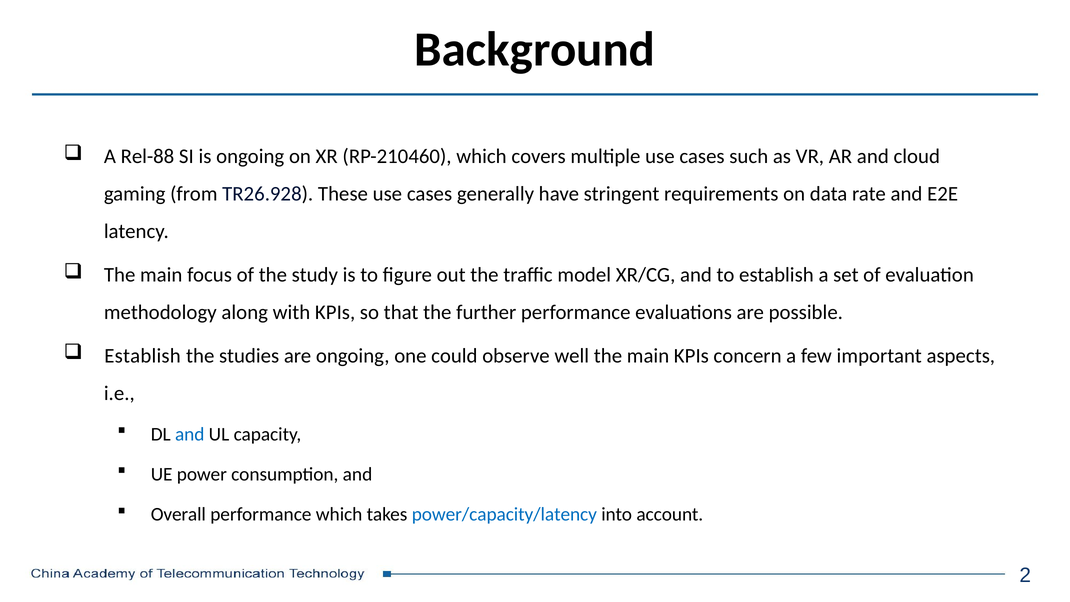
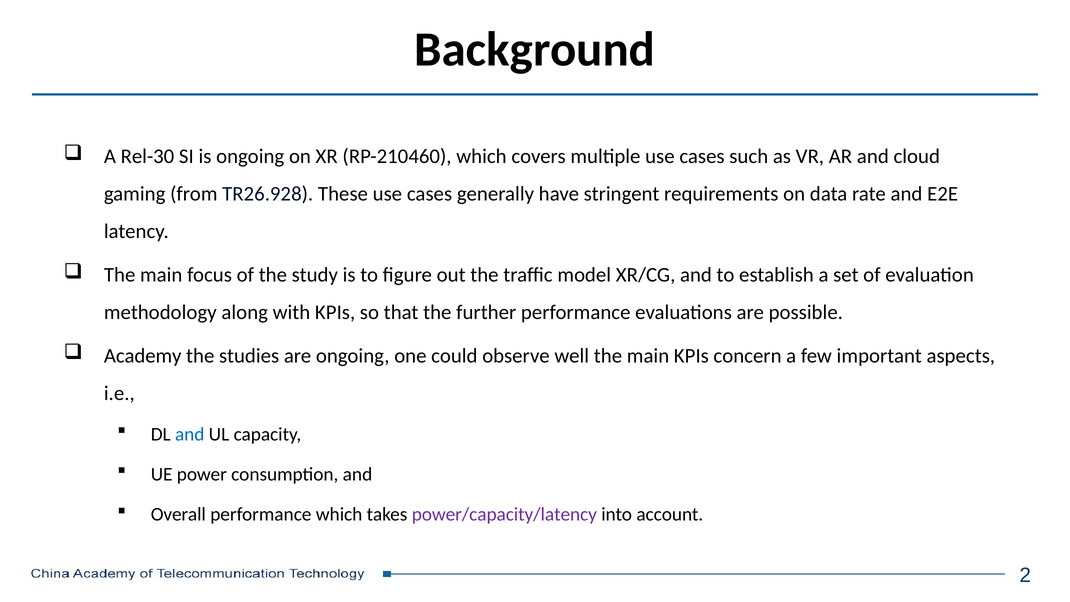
Rel-88: Rel-88 -> Rel-30
Establish at (143, 356): Establish -> Academy
power/capacity/latency colour: blue -> purple
